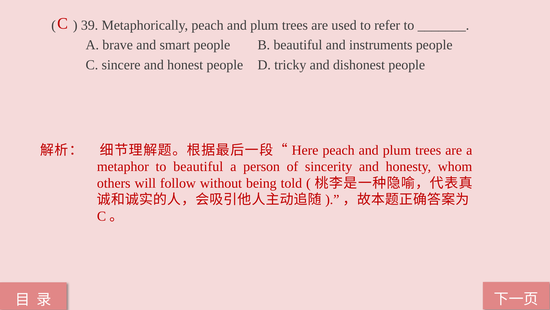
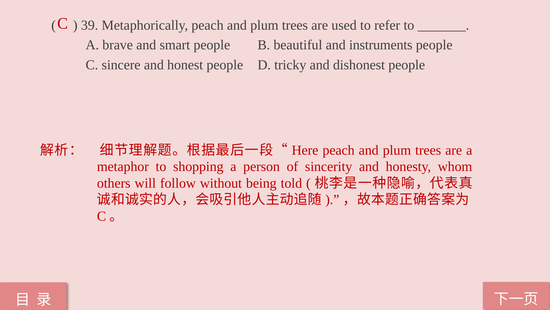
to beautiful: beautiful -> shopping
